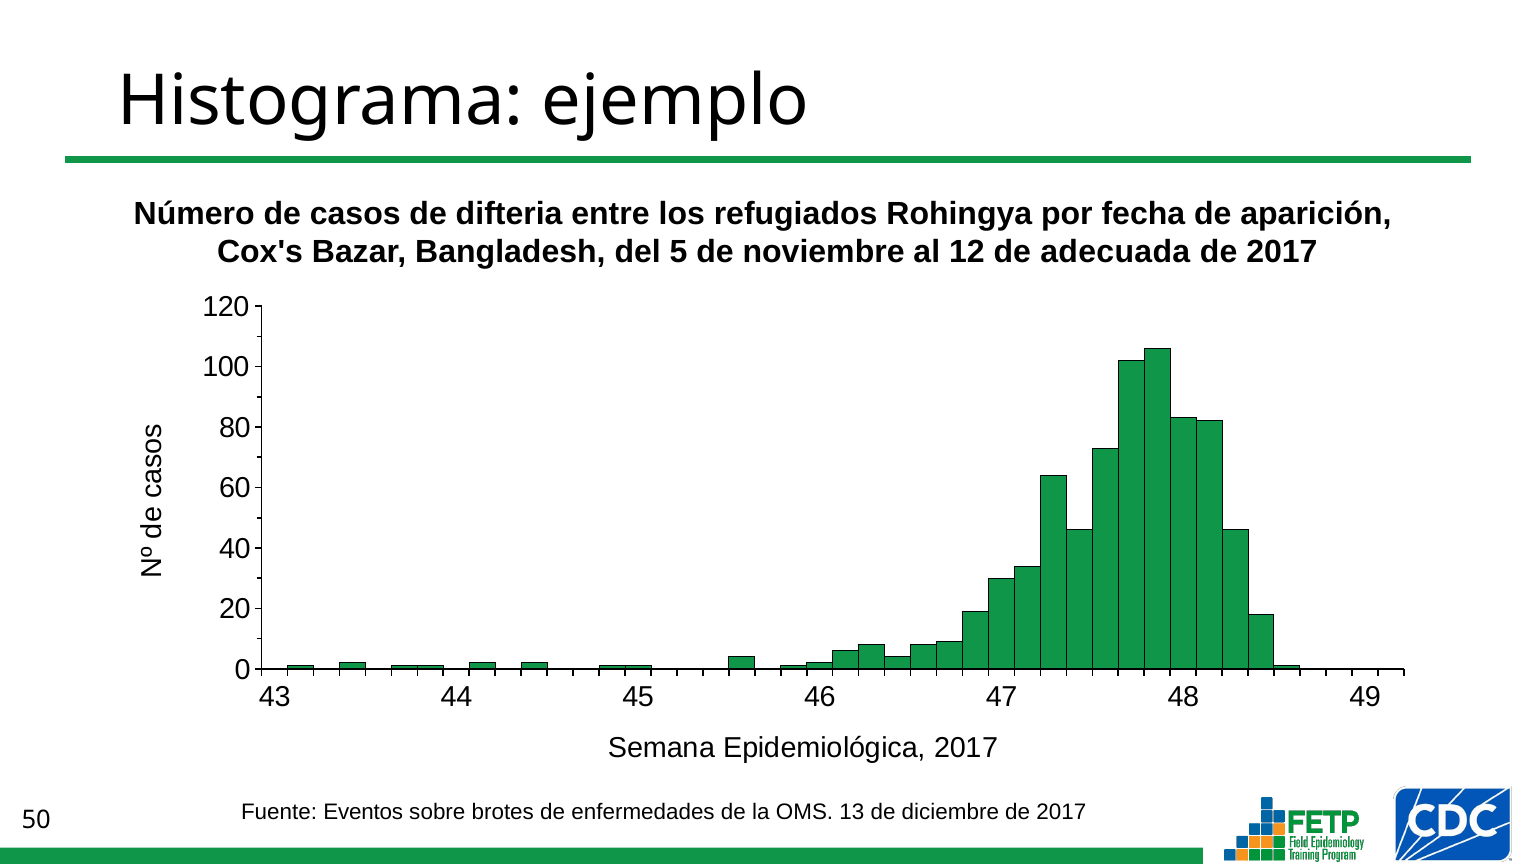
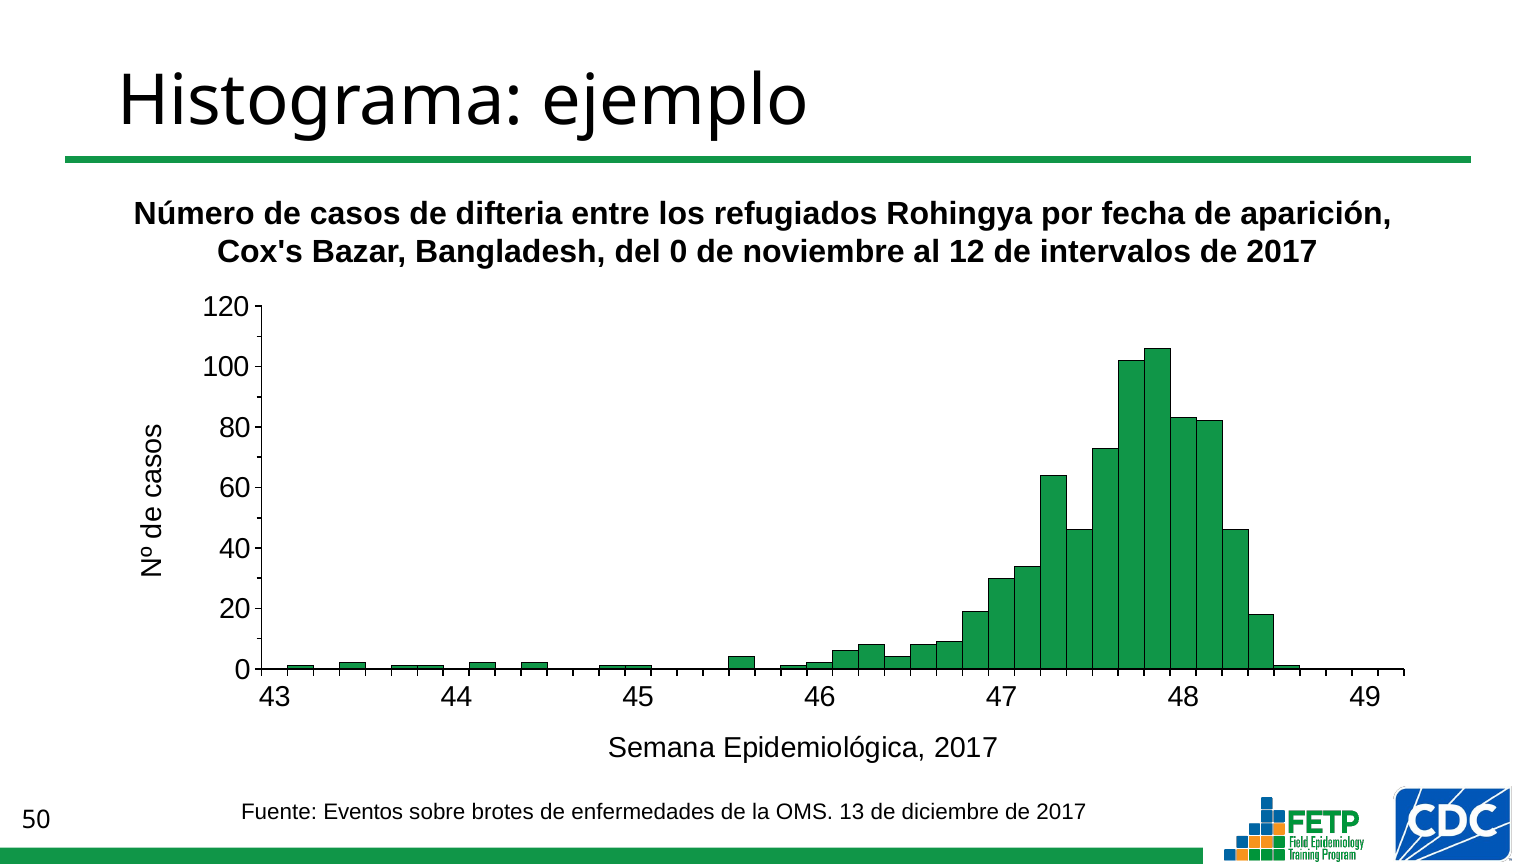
del 5: 5 -> 0
adecuada: adecuada -> intervalos
